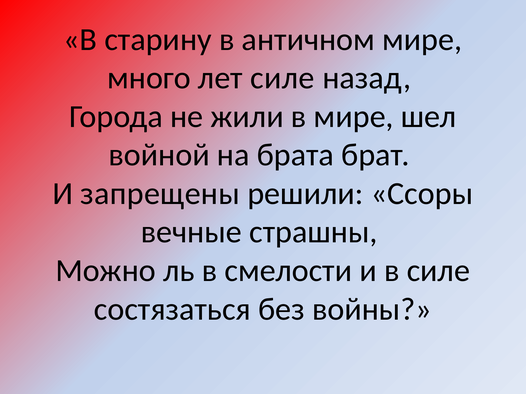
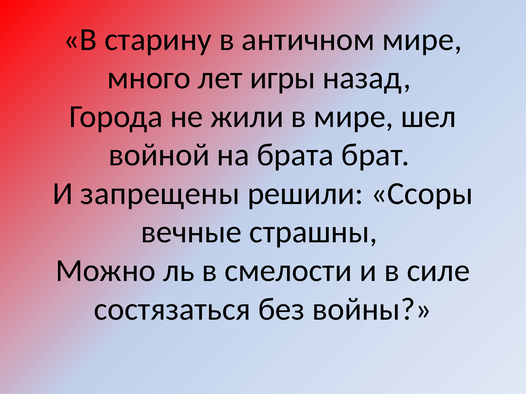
лет силе: силе -> игры
